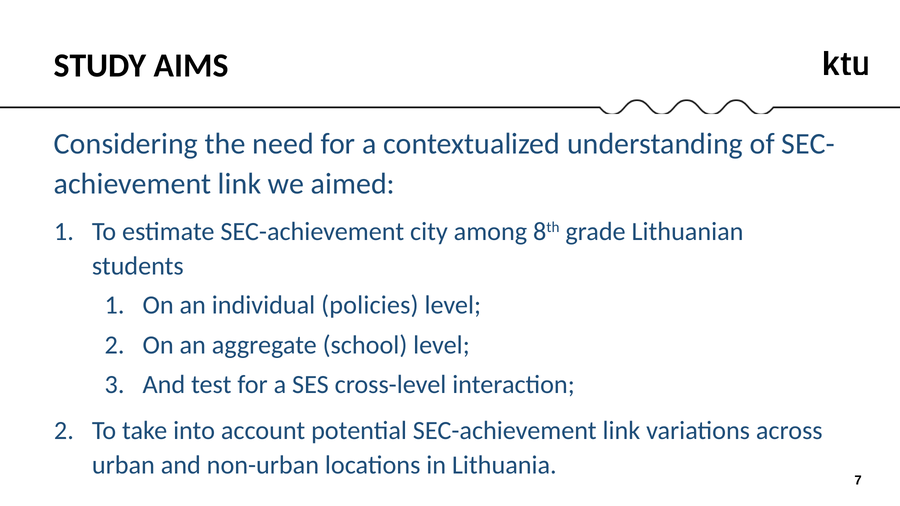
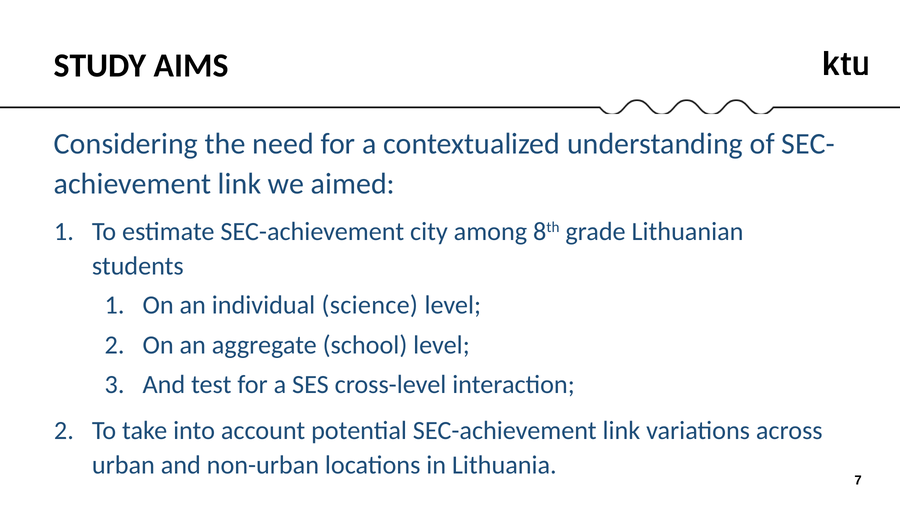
policies: policies -> science
